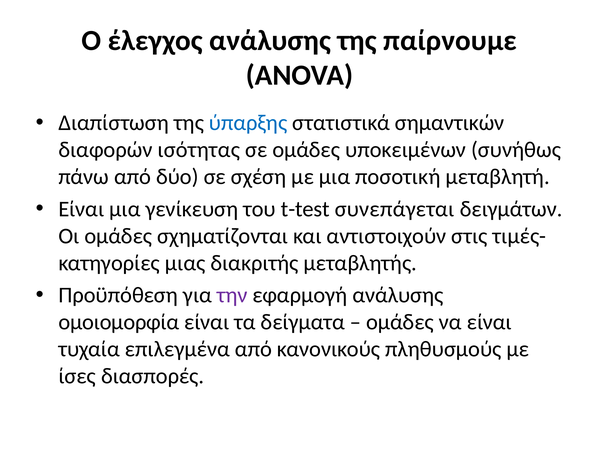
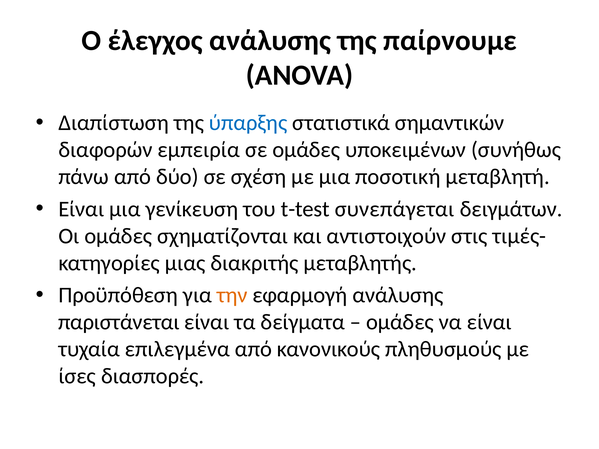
ισότητας: ισότητας -> εμπειρία
την colour: purple -> orange
ομοιομορφία: ομοιομορφία -> παριστάνεται
